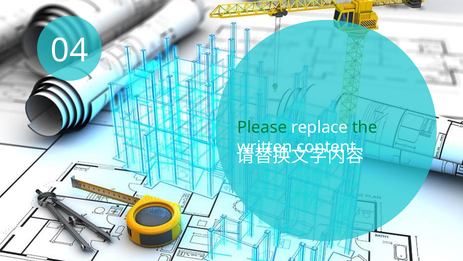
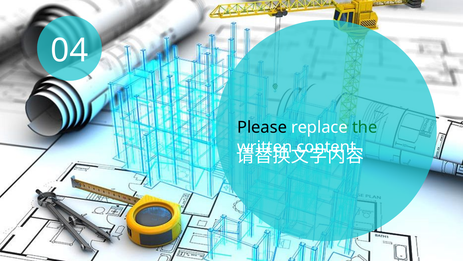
Please colour: green -> black
